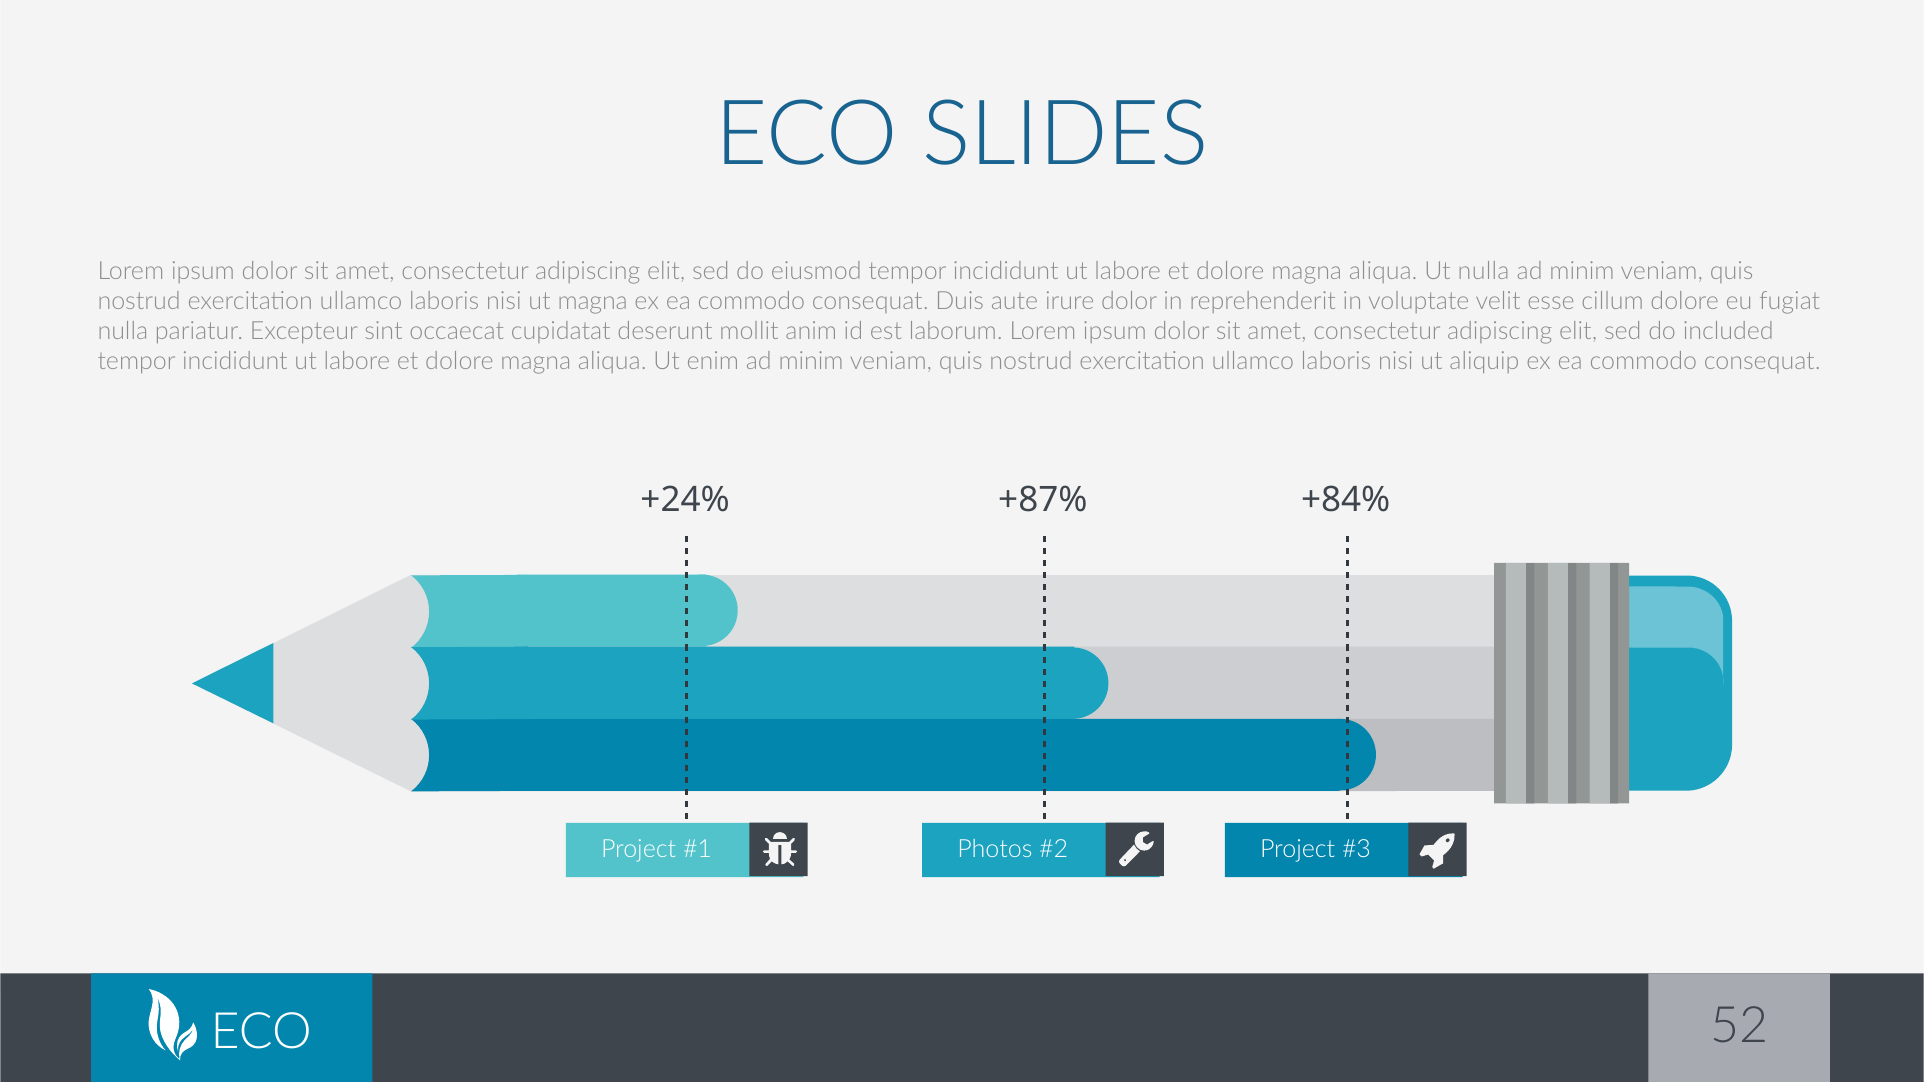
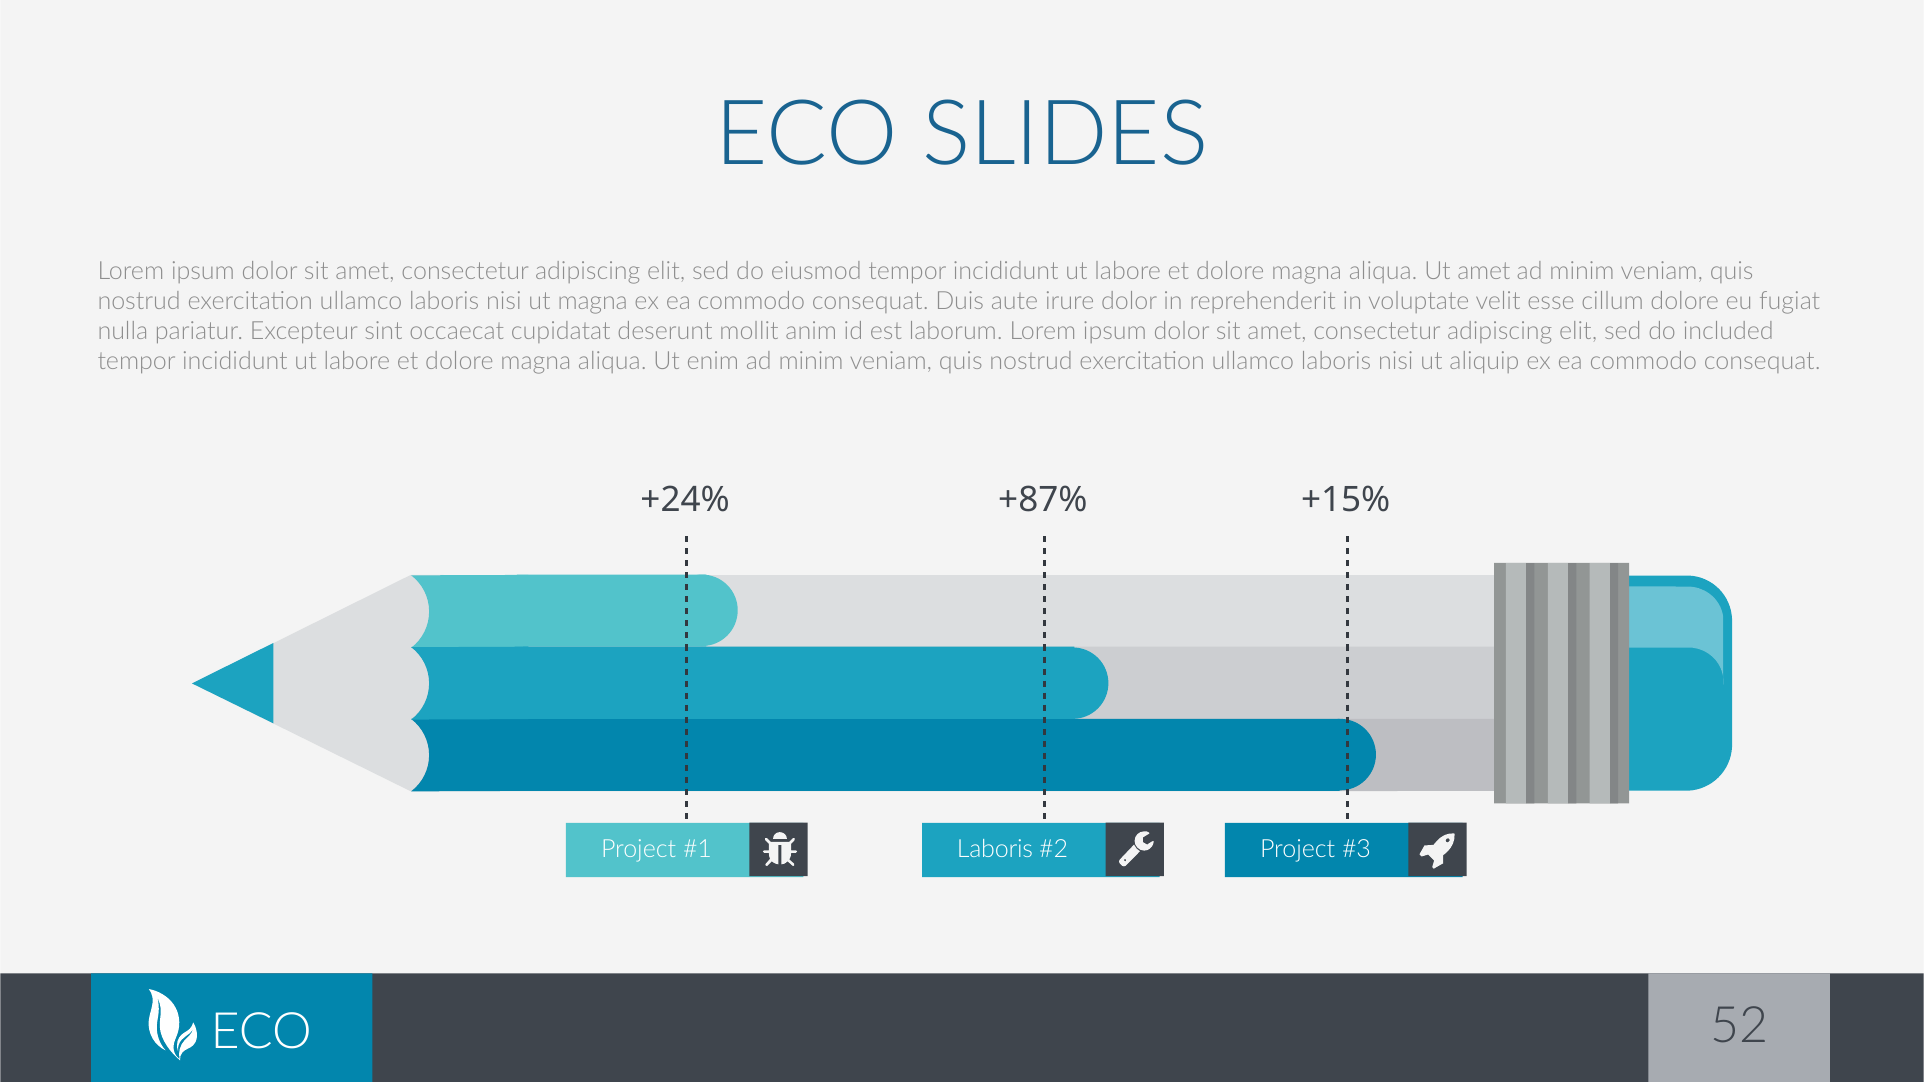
Ut nulla: nulla -> amet
+84%: +84% -> +15%
Photos at (995, 849): Photos -> Laboris
